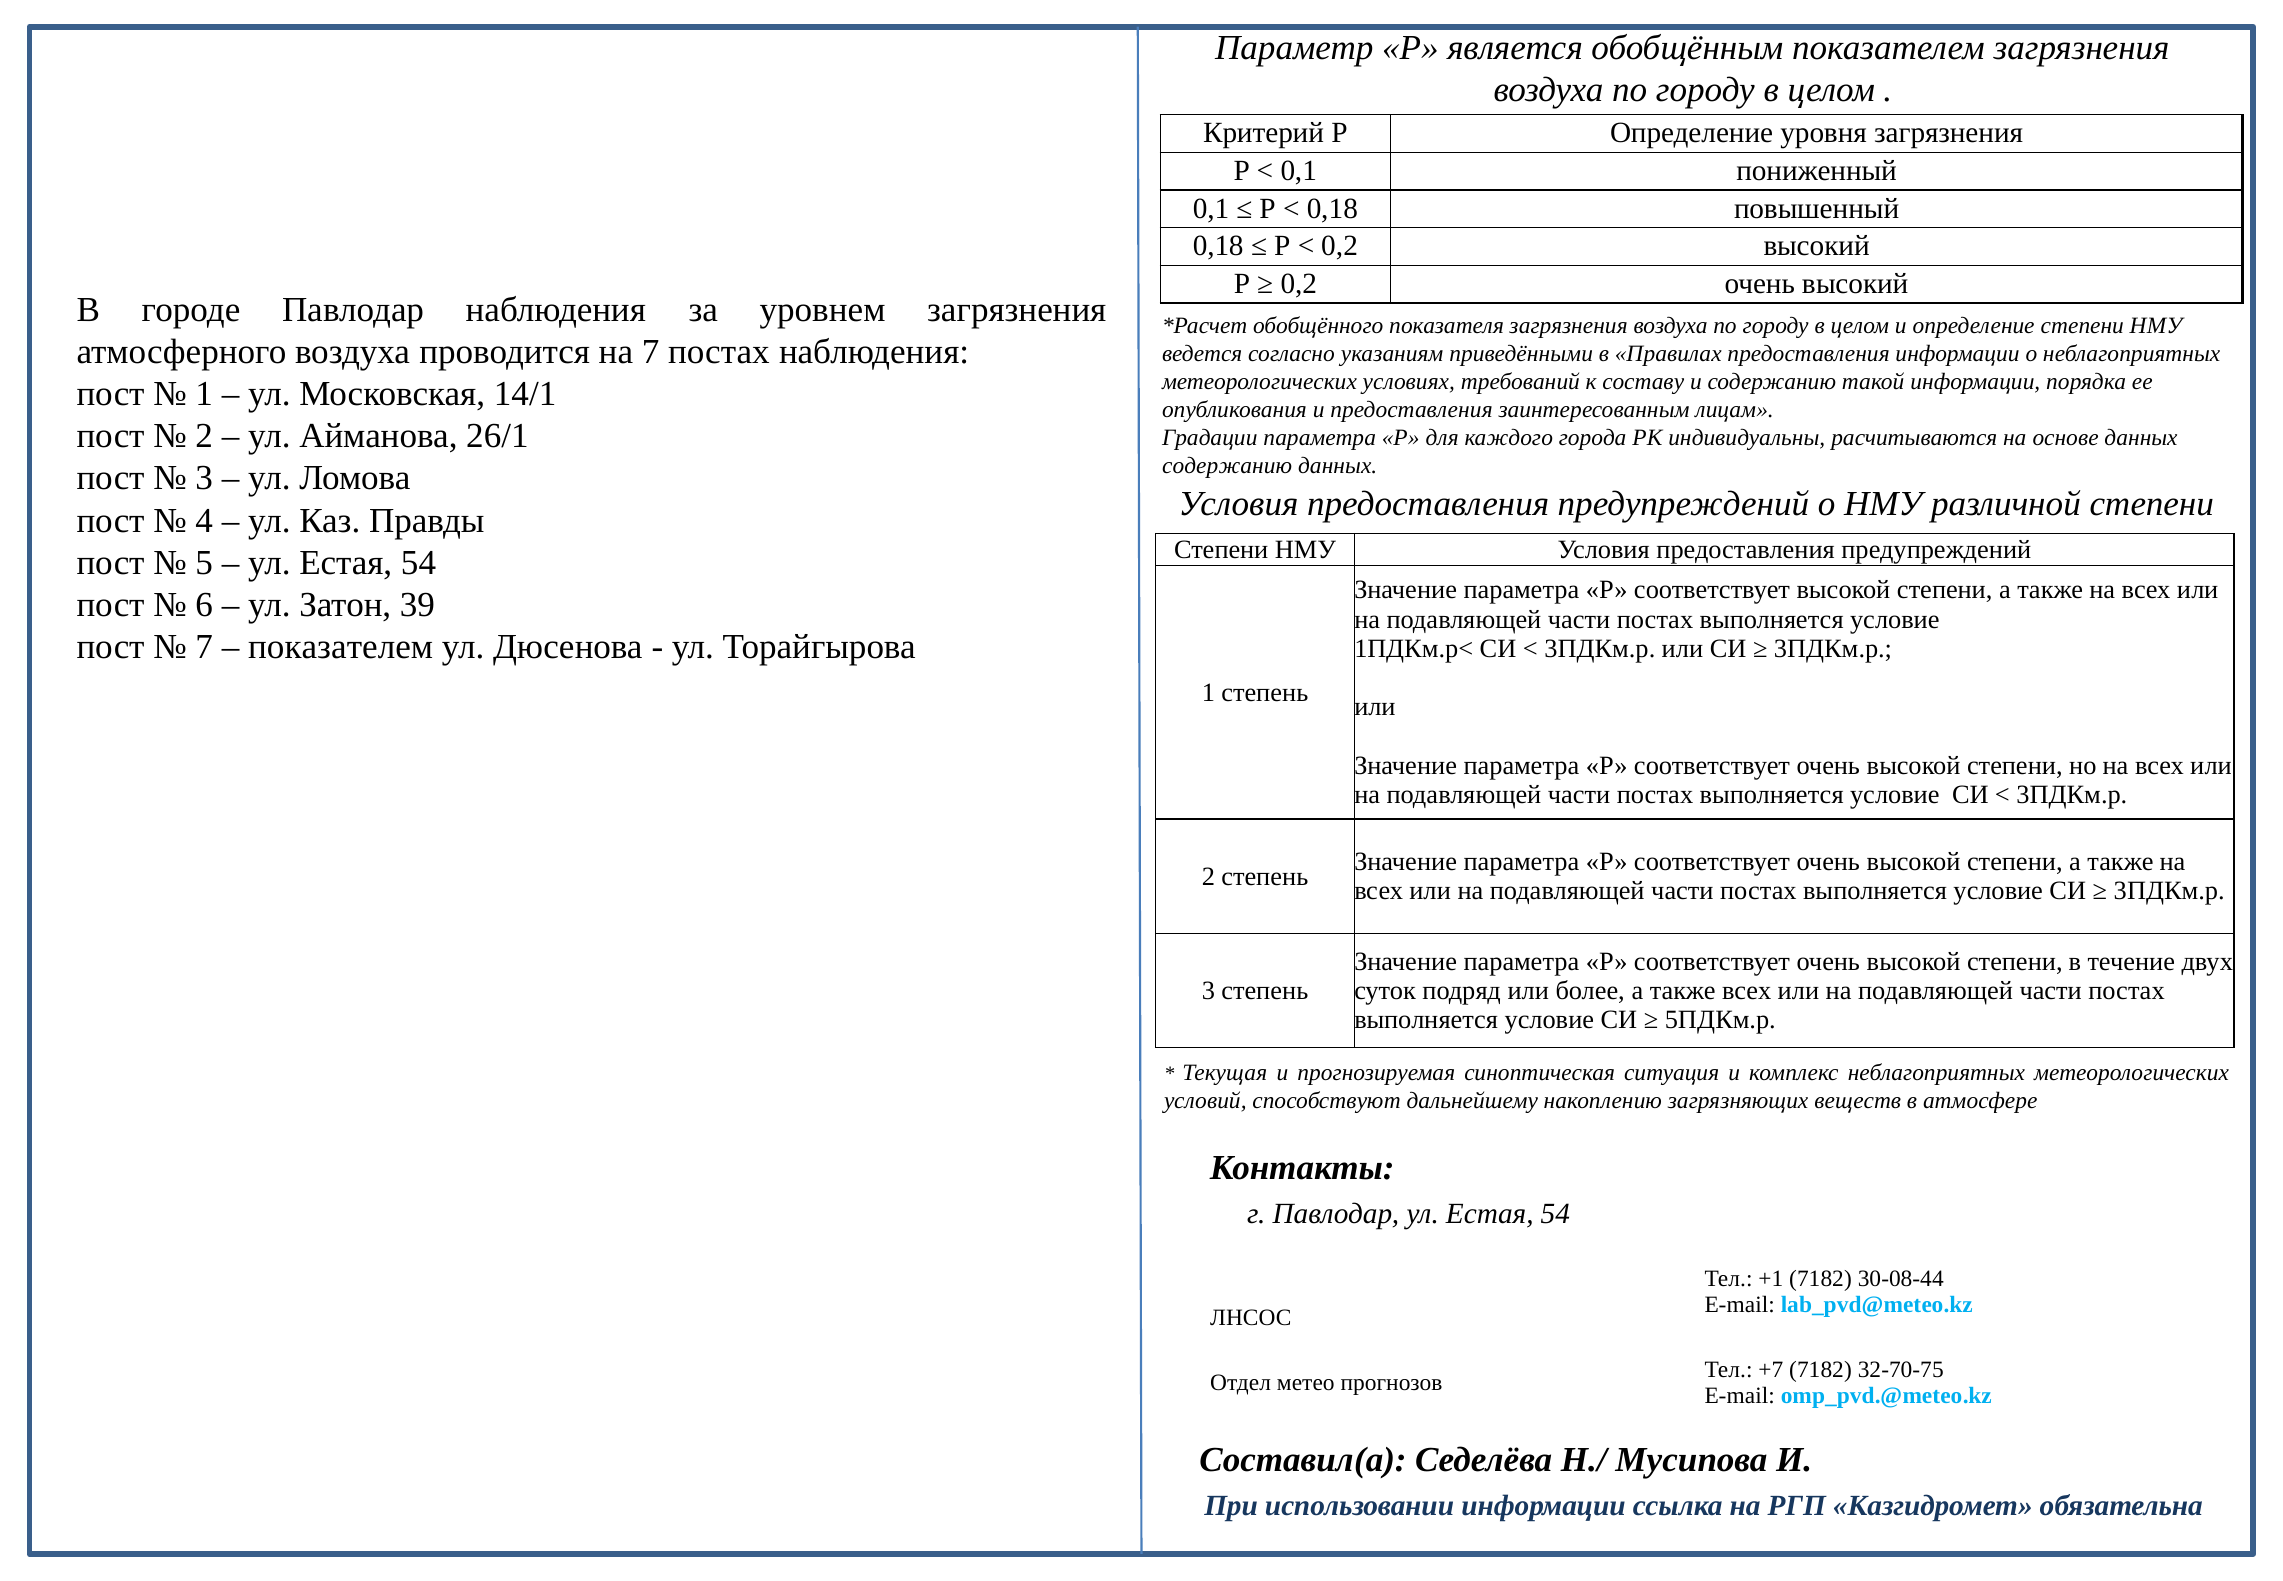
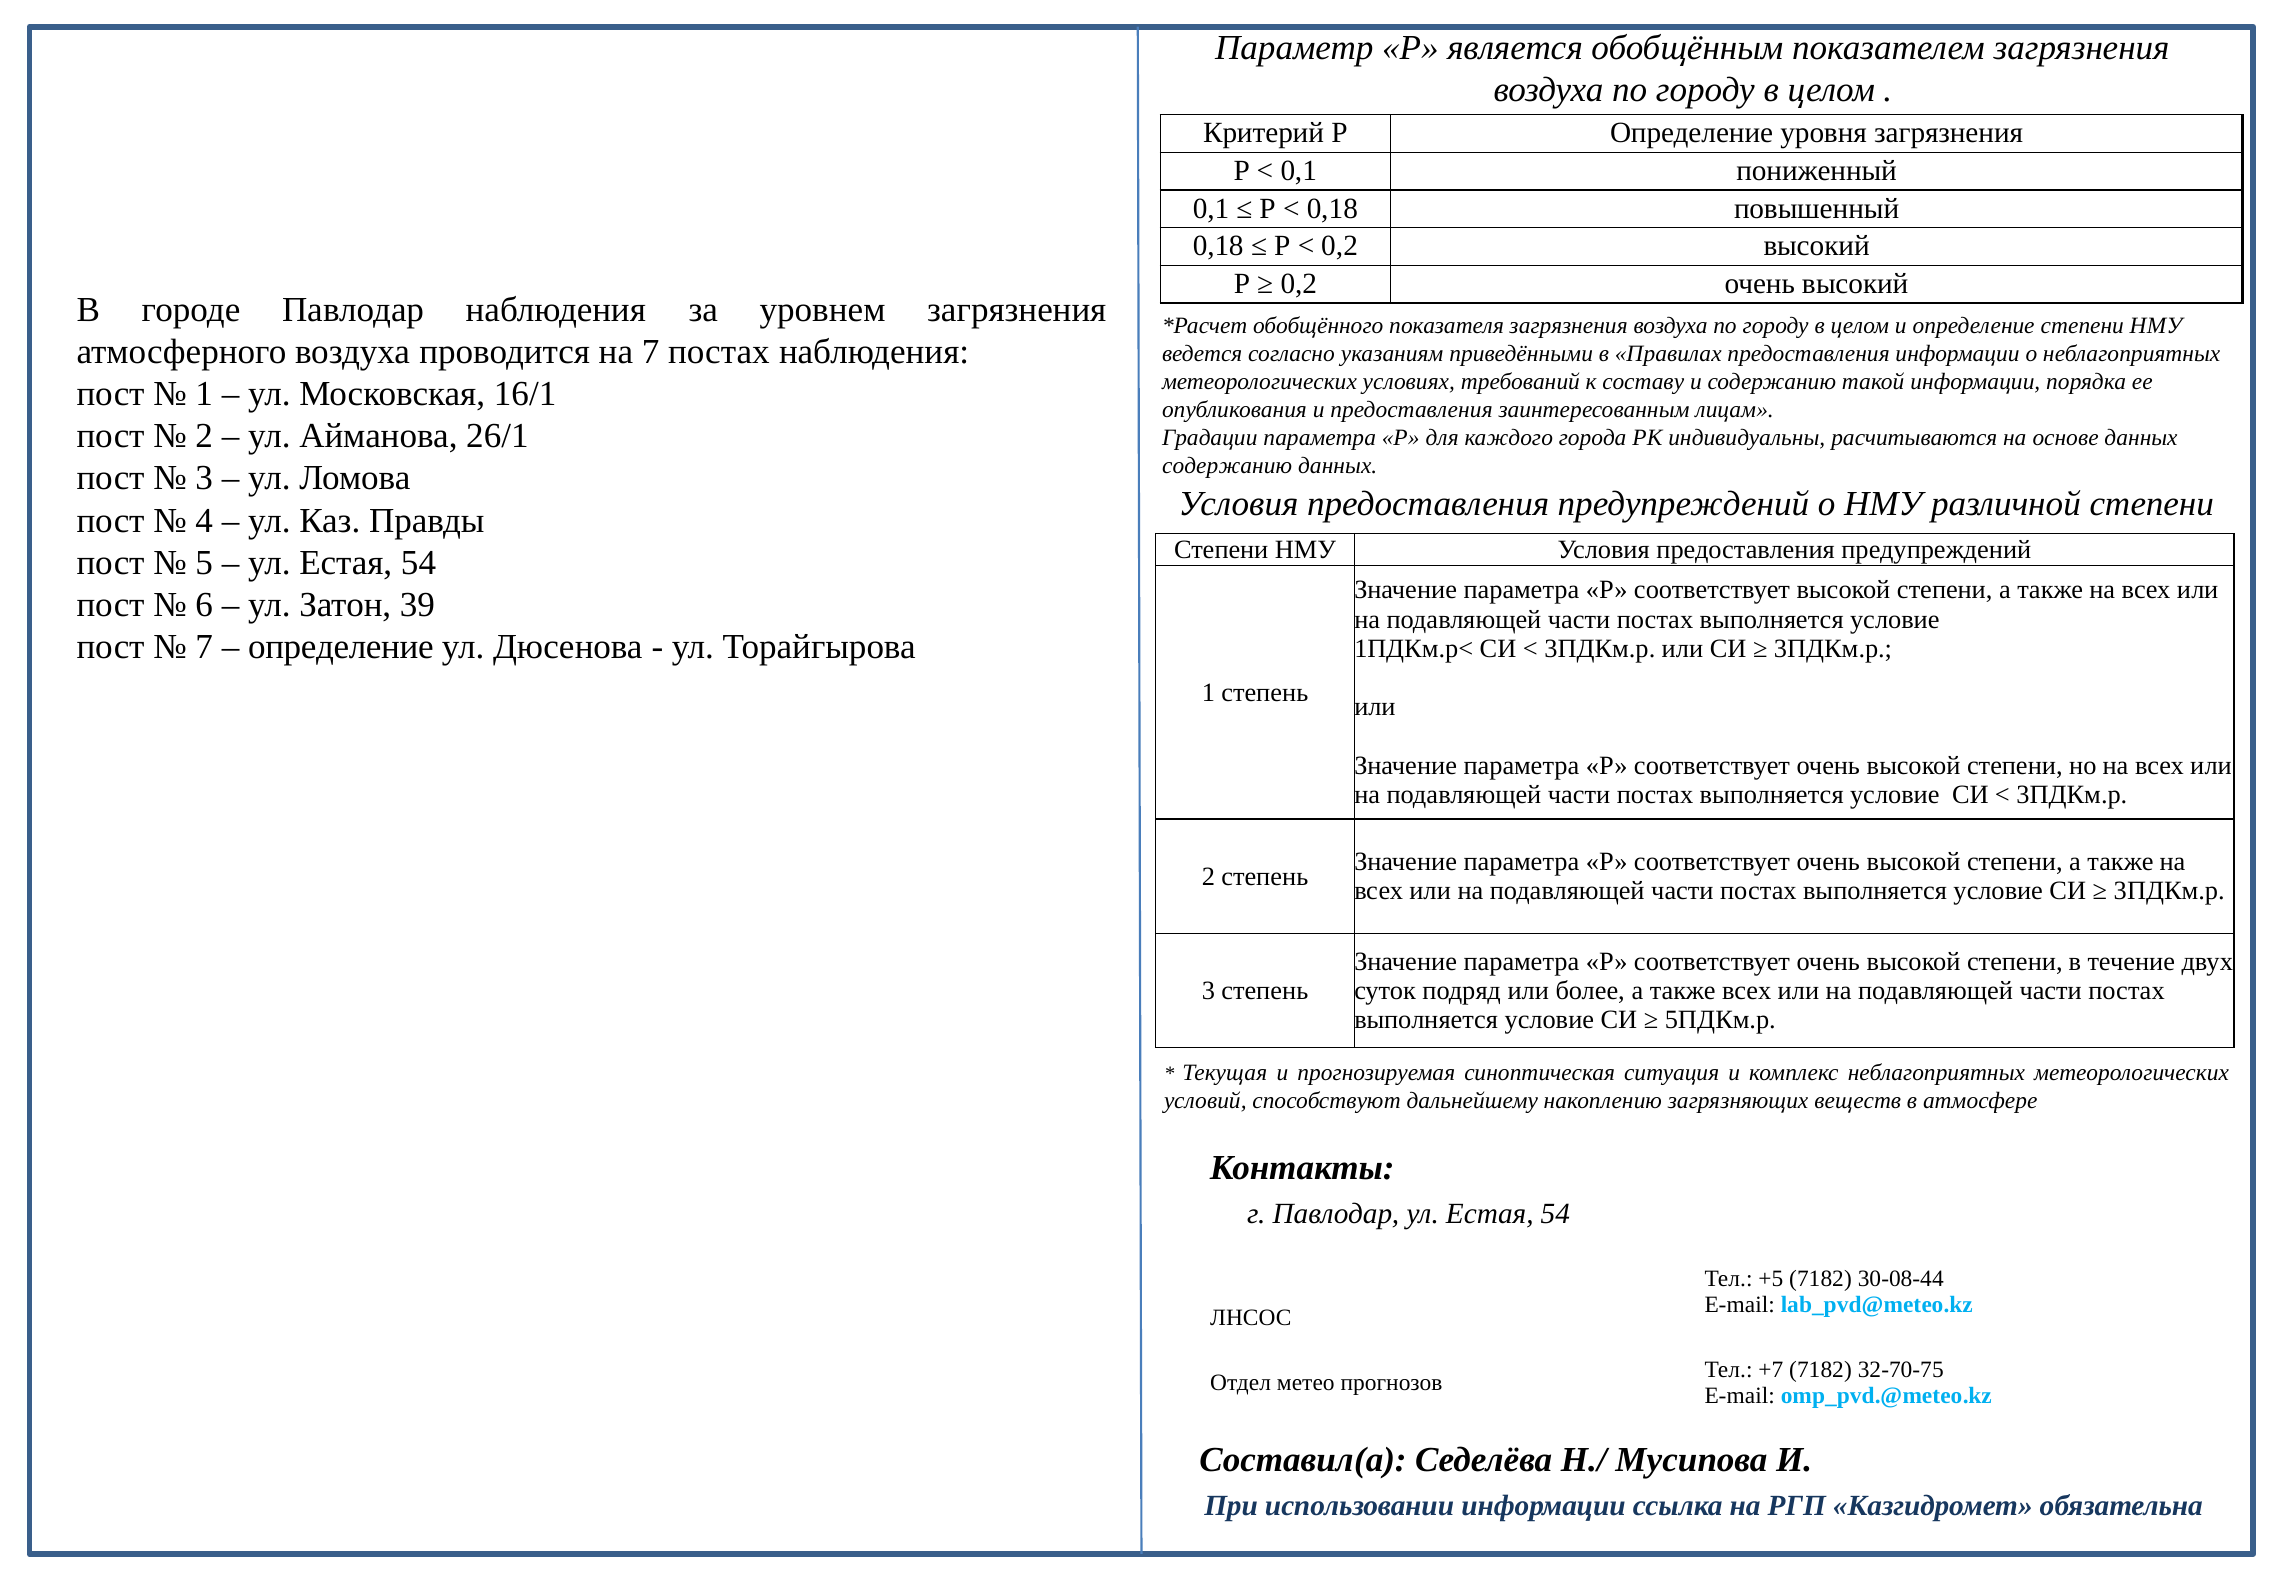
14/1: 14/1 -> 16/1
показателем at (341, 647): показателем -> определение
+1: +1 -> +5
